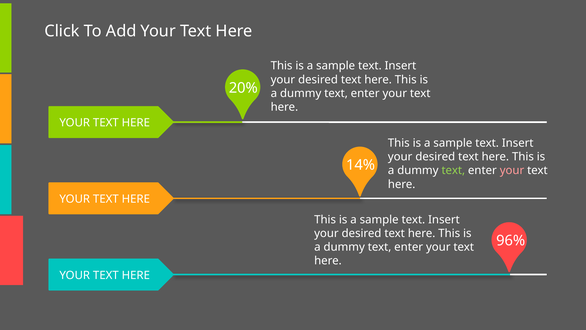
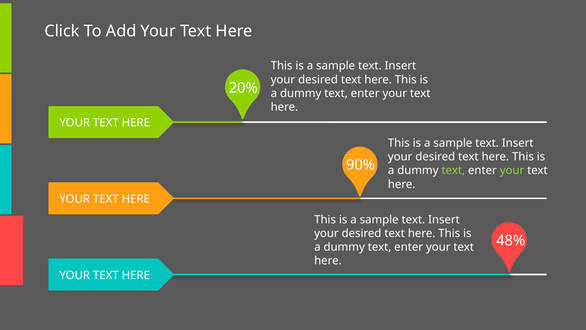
14%: 14% -> 90%
your at (512, 170) colour: pink -> light green
96%: 96% -> 48%
